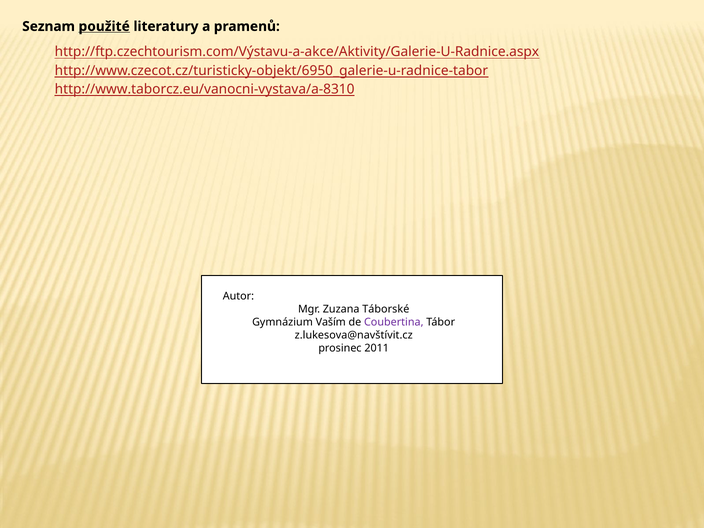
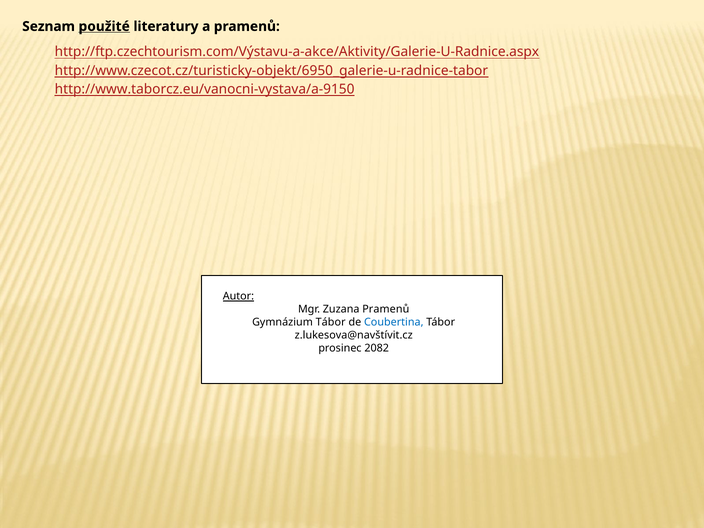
http://www.taborcz.eu/vanocni-vystava/a-8310: http://www.taborcz.eu/vanocni-vystava/a-8310 -> http://www.taborcz.eu/vanocni-vystava/a-9150
Autor underline: none -> present
Zuzana Táborské: Táborské -> Pramenů
Gymnázium Vaším: Vaším -> Tábor
Coubertina colour: purple -> blue
2011: 2011 -> 2082
